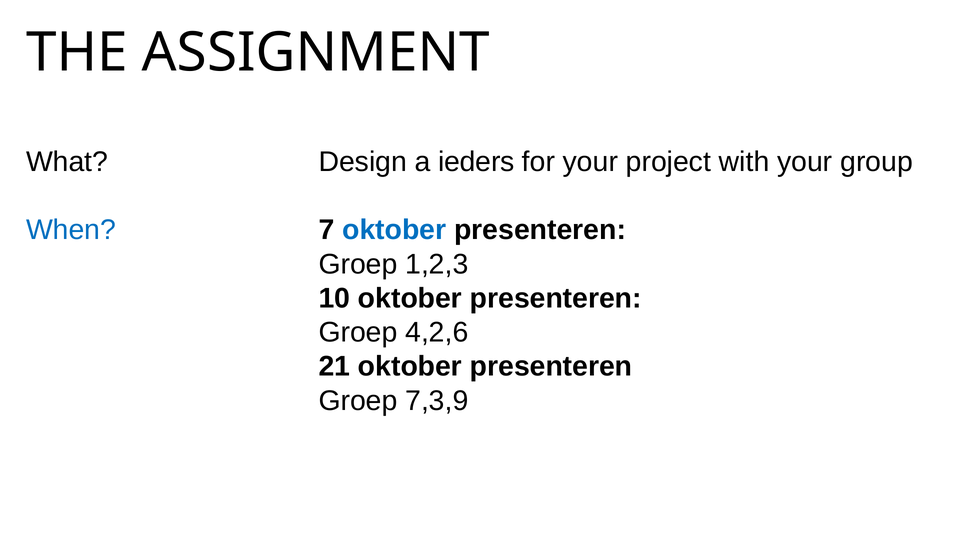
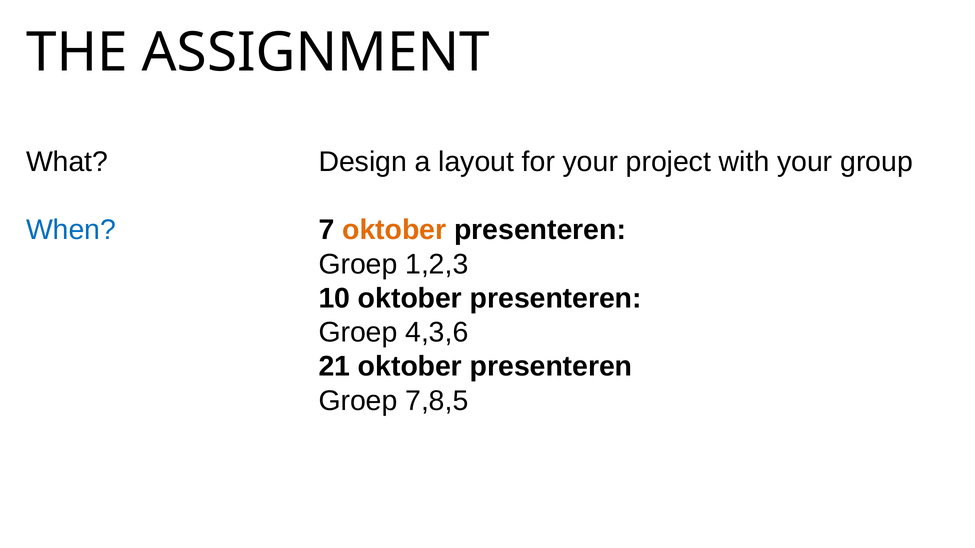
ieders: ieders -> layout
oktober at (394, 230) colour: blue -> orange
4,2,6: 4,2,6 -> 4,3,6
7,3,9: 7,3,9 -> 7,8,5
